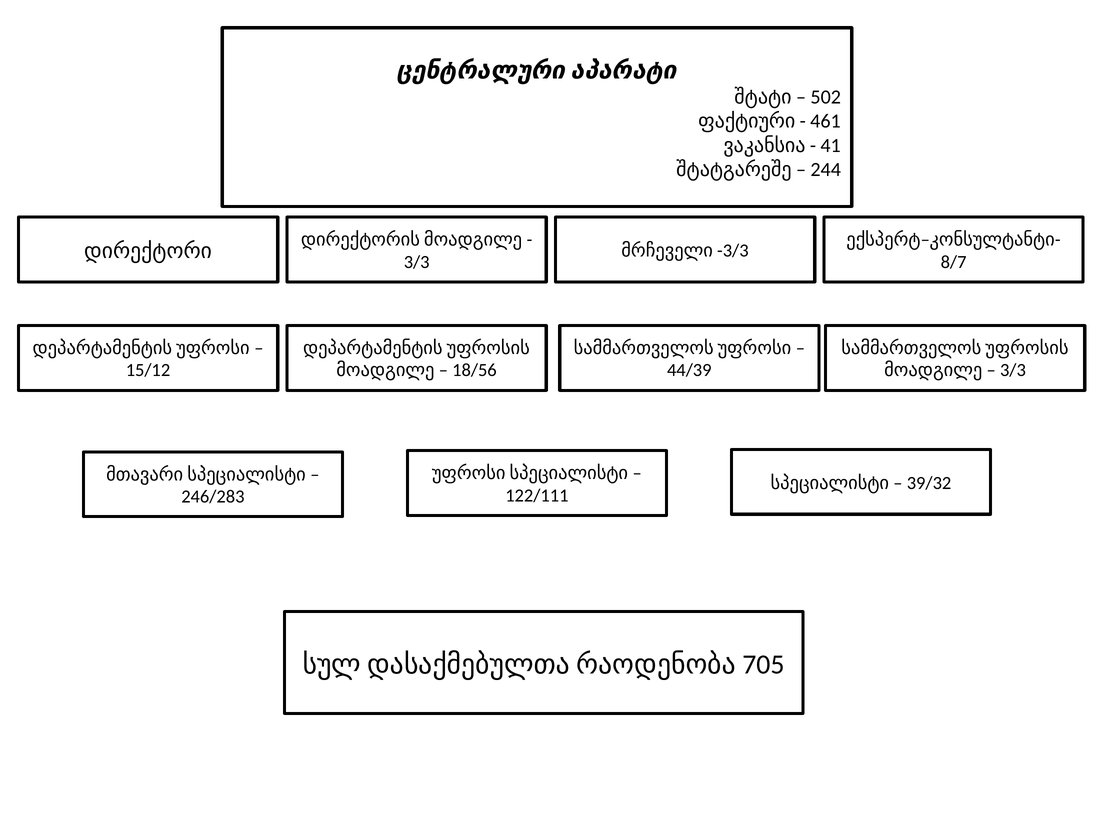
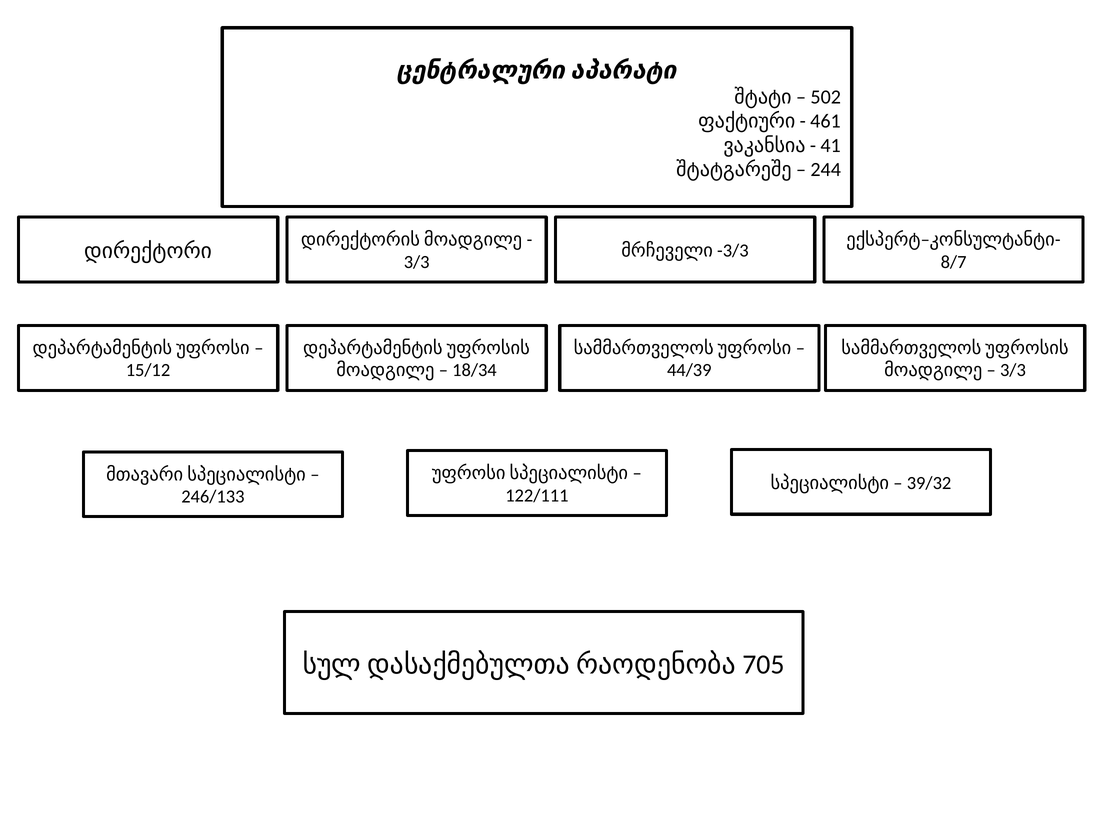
18/56: 18/56 -> 18/34
246/283: 246/283 -> 246/133
